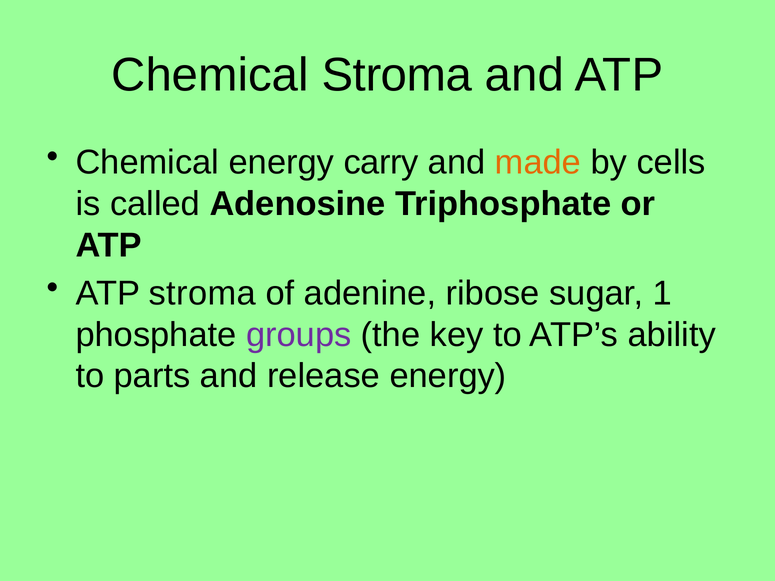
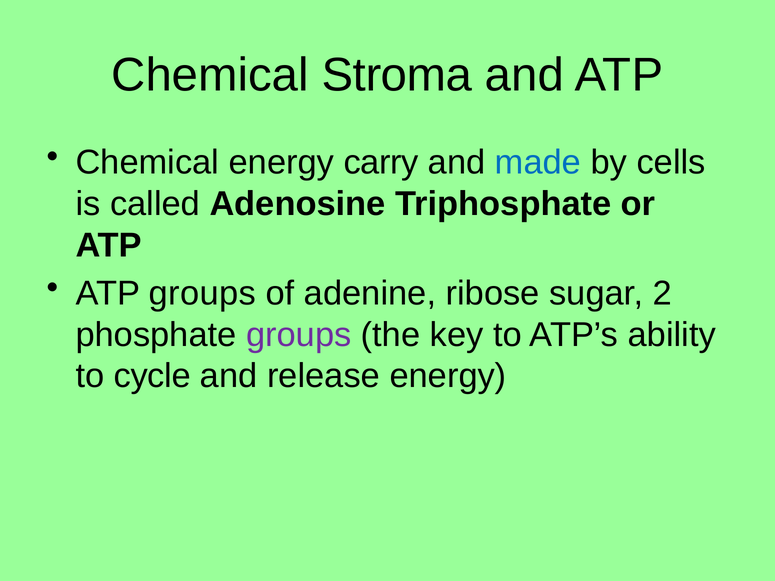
made colour: orange -> blue
ATP stroma: stroma -> groups
1: 1 -> 2
parts: parts -> cycle
